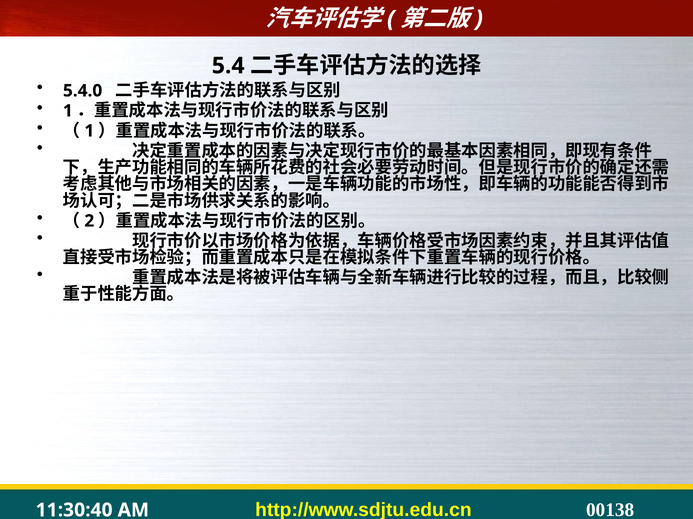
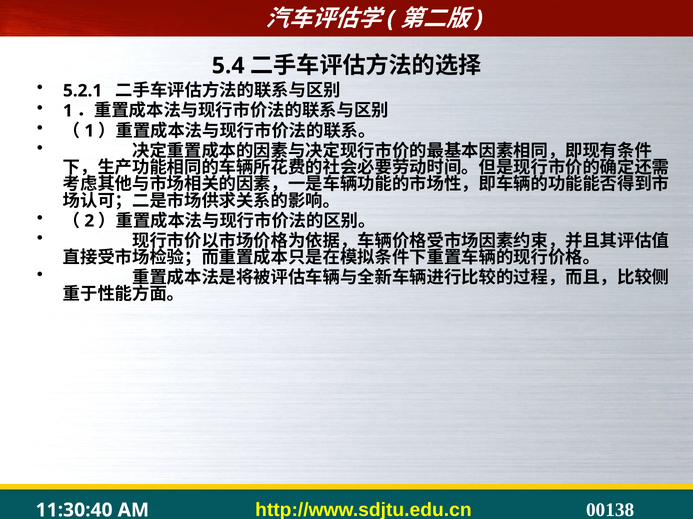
5.4.0: 5.4.0 -> 5.2.1
